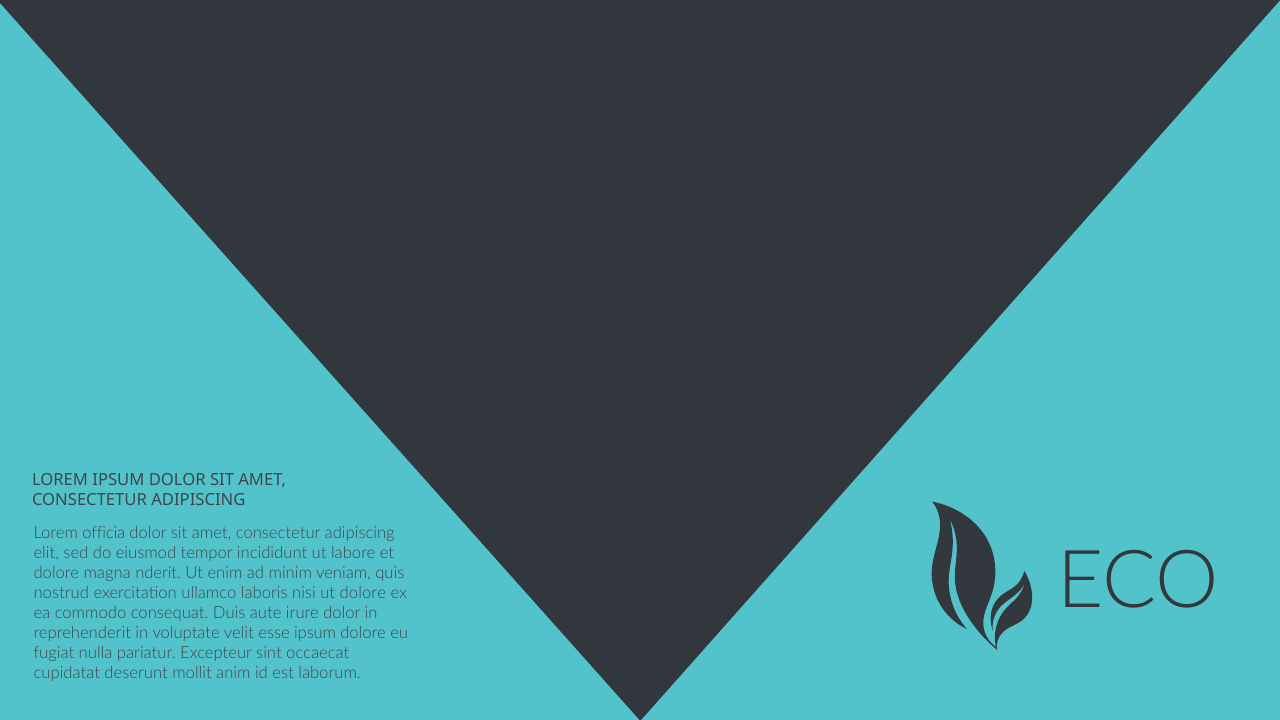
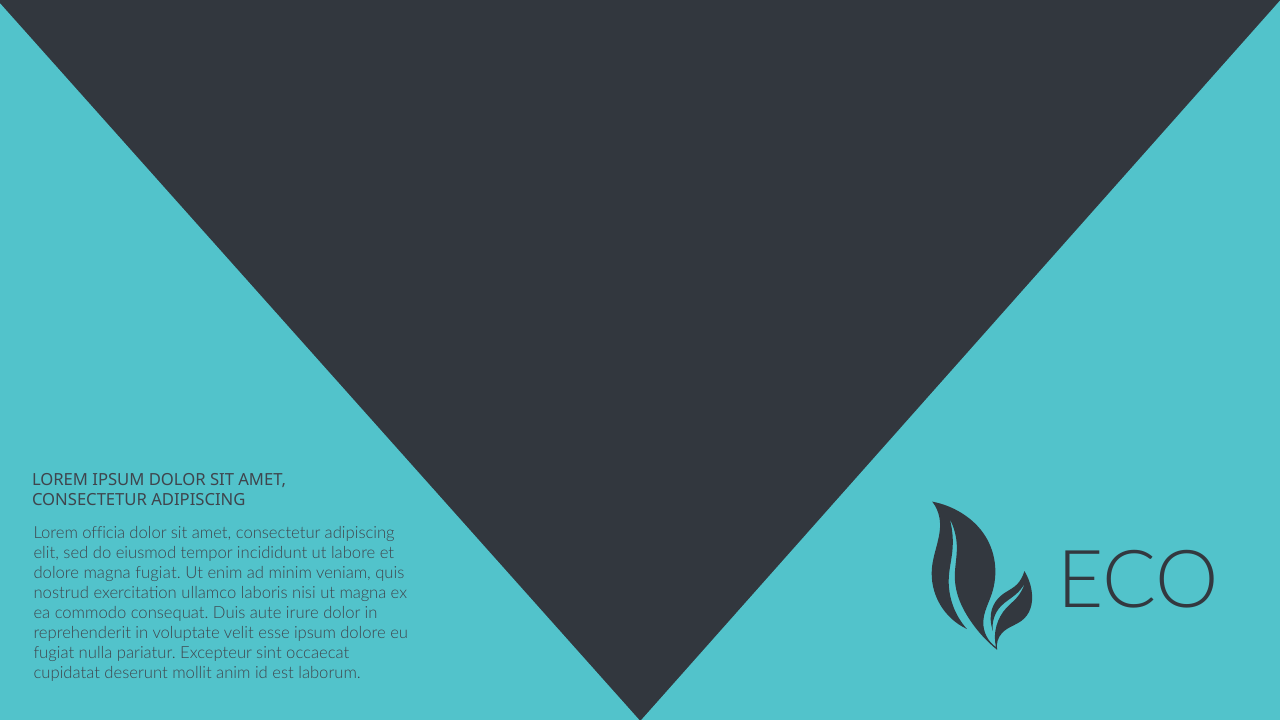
magna nderit: nderit -> fugiat
ut dolore: dolore -> magna
